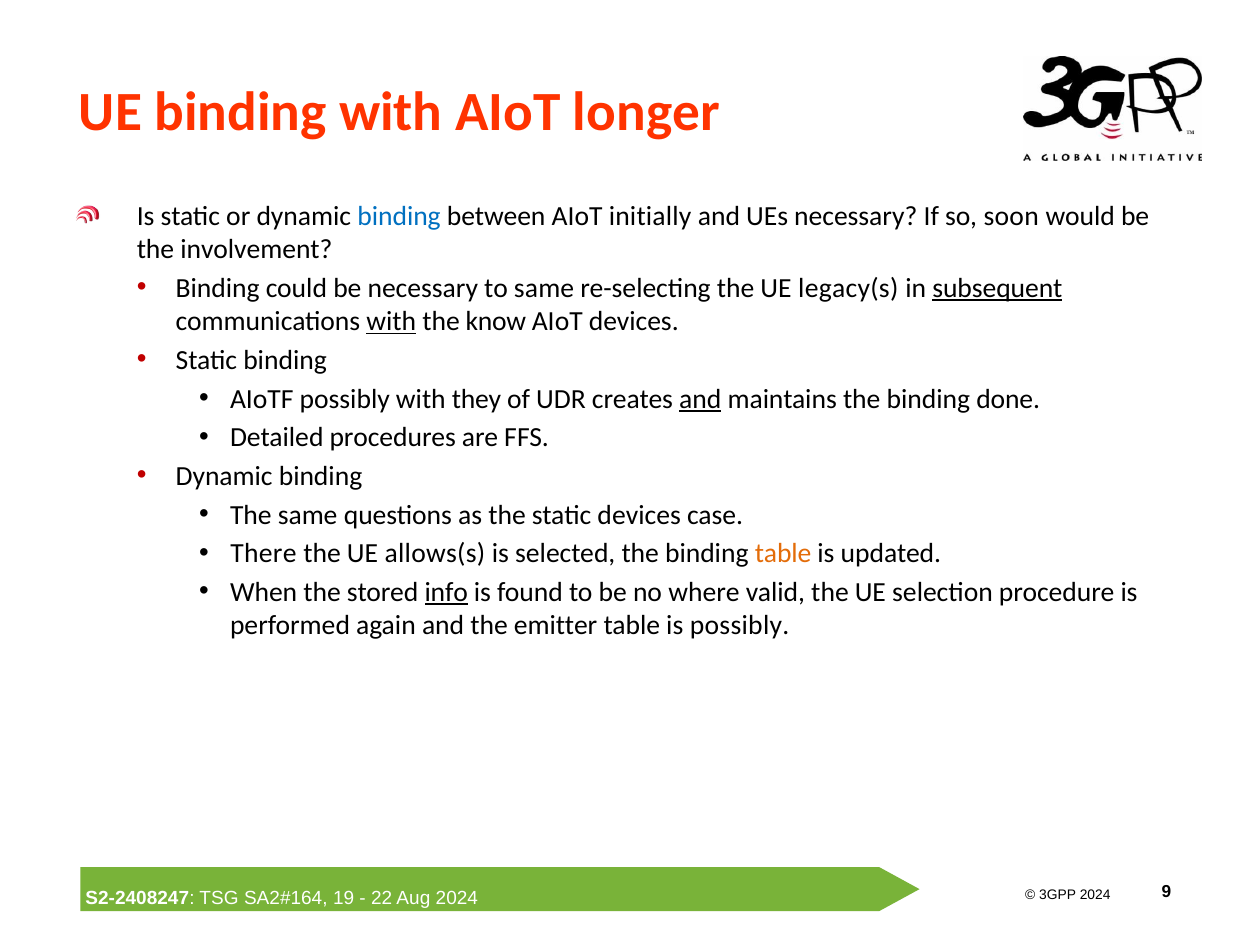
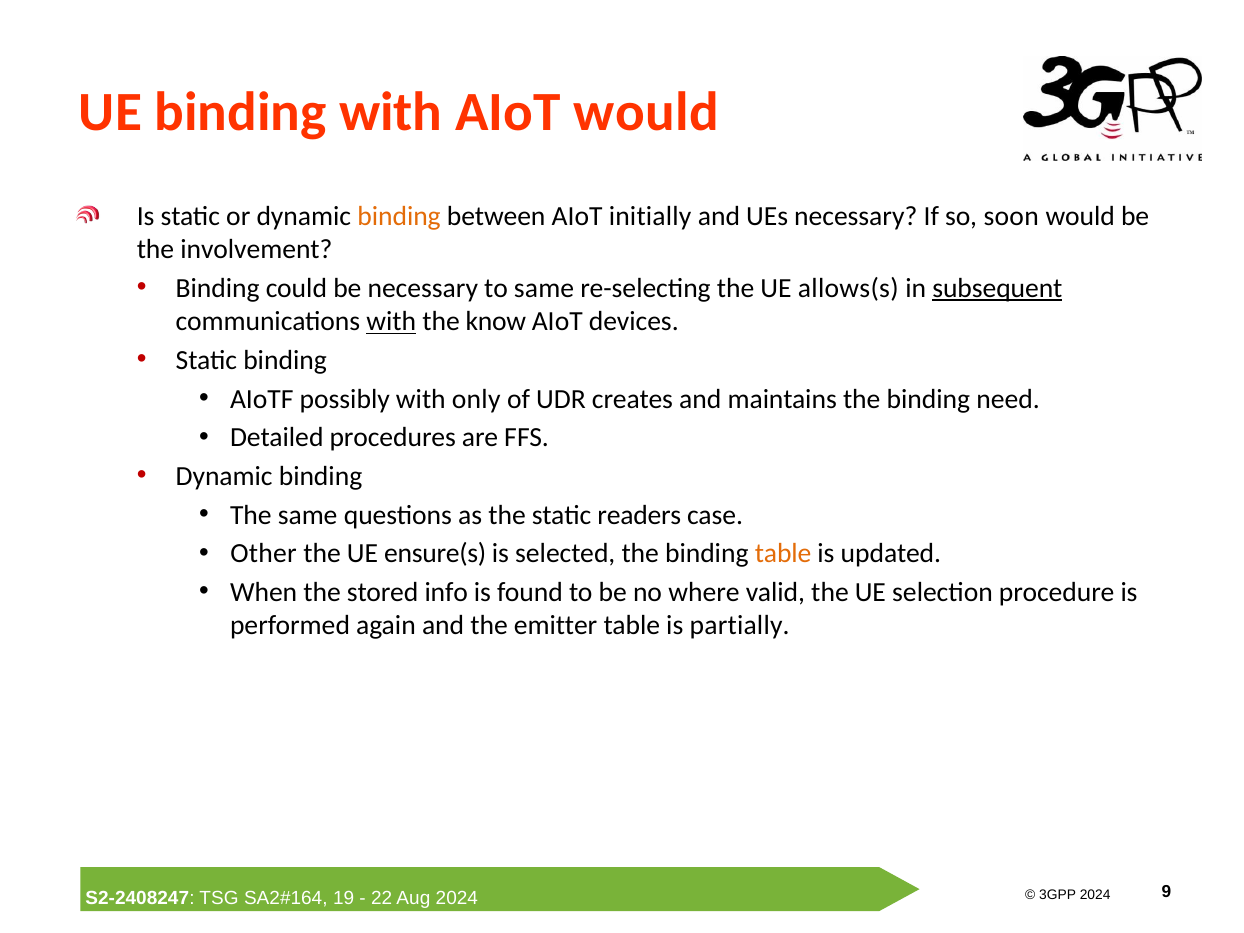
AIoT longer: longer -> would
binding at (399, 217) colour: blue -> orange
legacy(s: legacy(s -> allows(s
they: they -> only
and at (700, 399) underline: present -> none
done: done -> need
static devices: devices -> readers
There: There -> Other
allows(s: allows(s -> ensure(s
info underline: present -> none
is possibly: possibly -> partially
